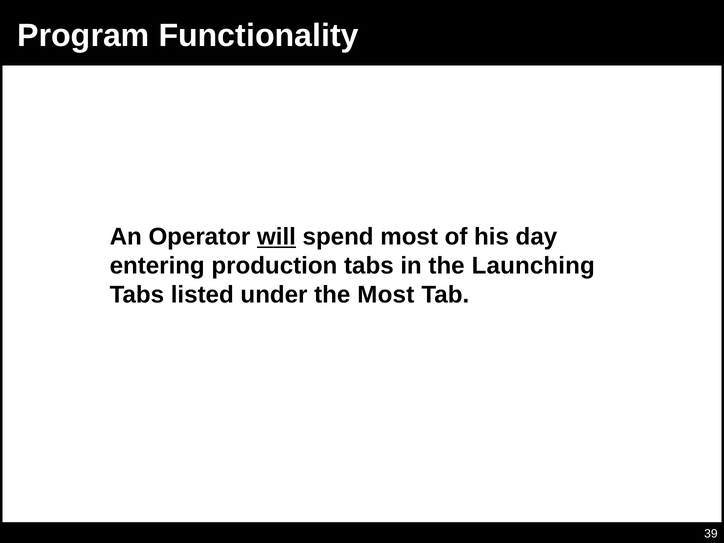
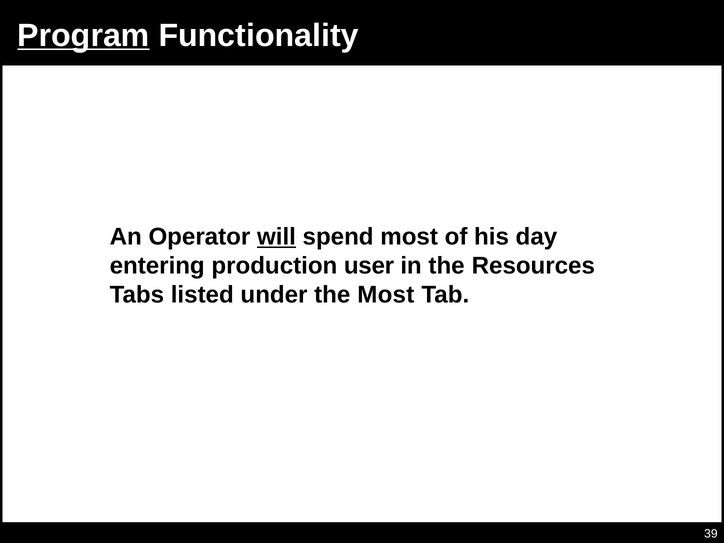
Program underline: none -> present
production tabs: tabs -> user
Launching: Launching -> Resources
